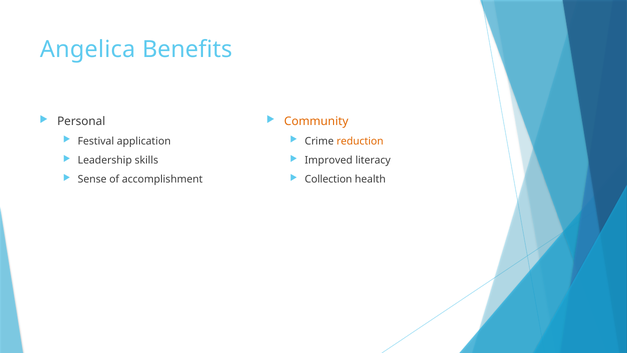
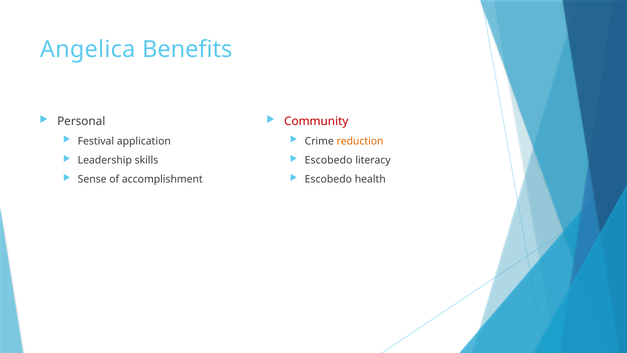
Community colour: orange -> red
Improved at (329, 160): Improved -> Escobedo
Collection at (328, 179): Collection -> Escobedo
